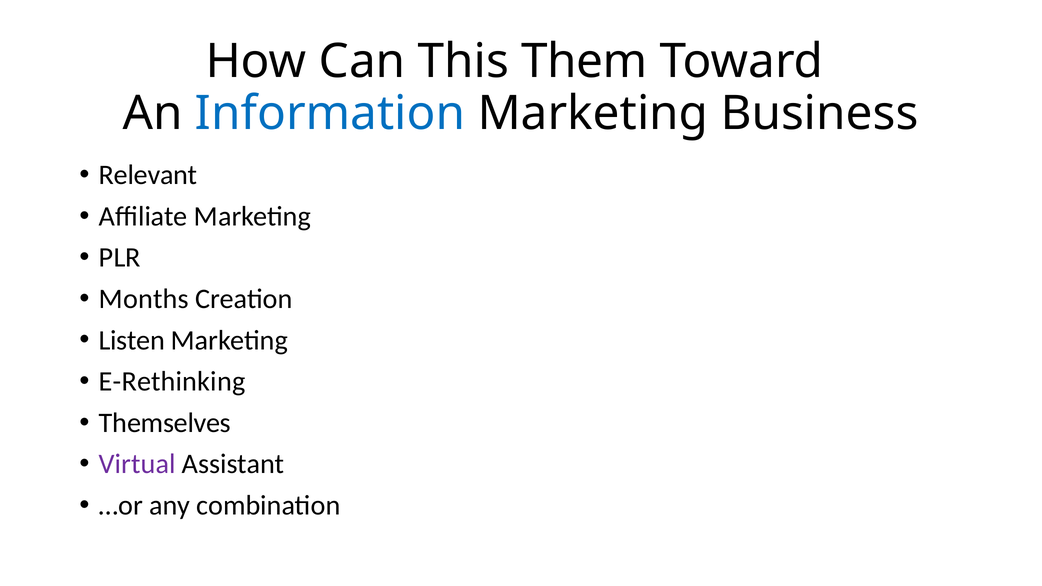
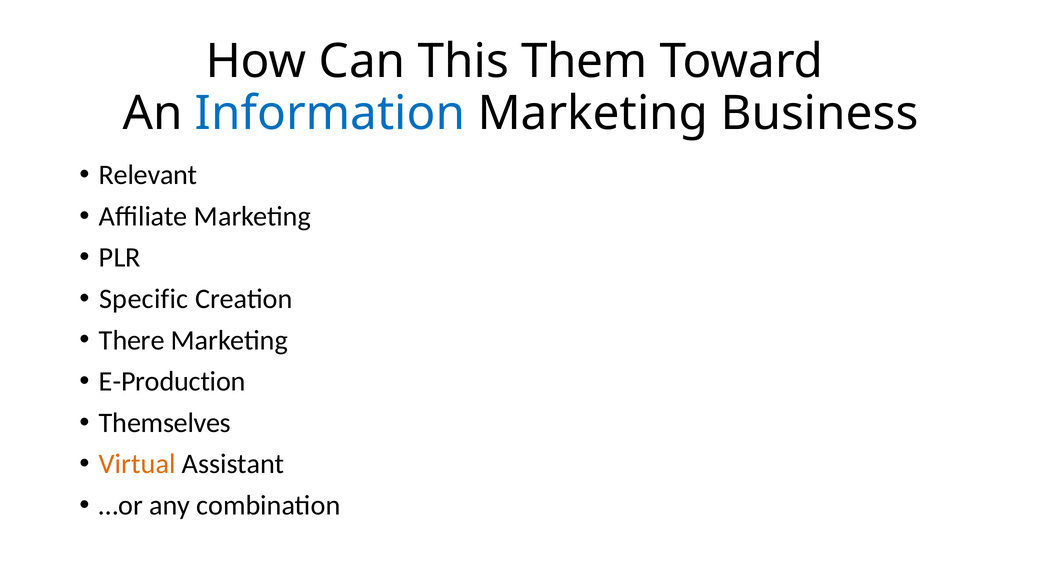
Months: Months -> Specific
Listen: Listen -> There
E-Rethinking: E-Rethinking -> E-Production
Virtual colour: purple -> orange
